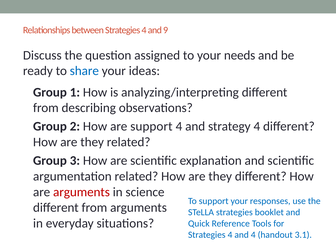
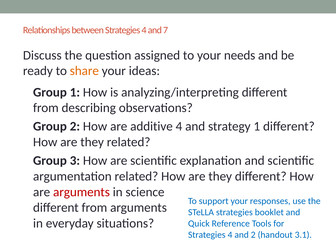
9: 9 -> 7
share colour: blue -> orange
are support: support -> additive
strategy 4: 4 -> 1
and 4: 4 -> 2
